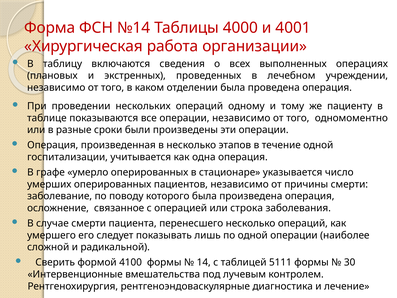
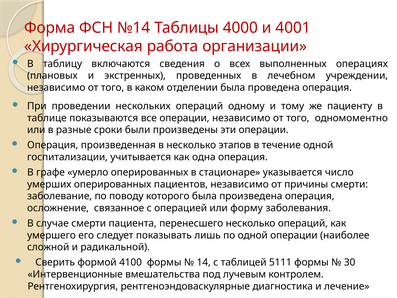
строка: строка -> форму
